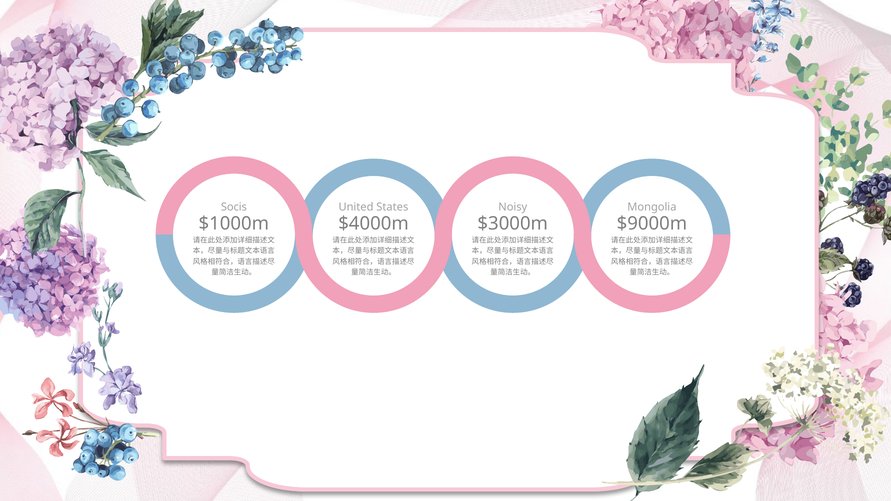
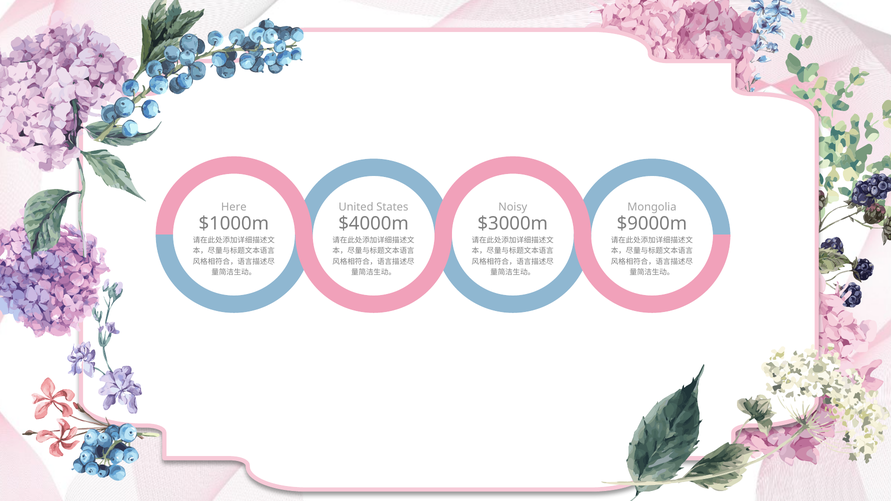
Socis: Socis -> Here
